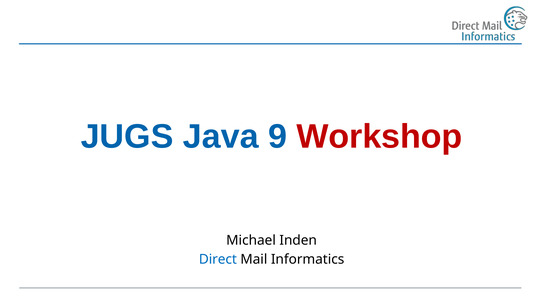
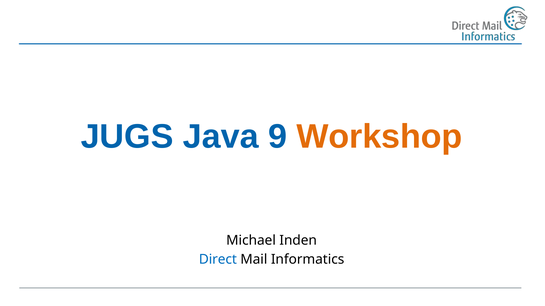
Workshop colour: red -> orange
